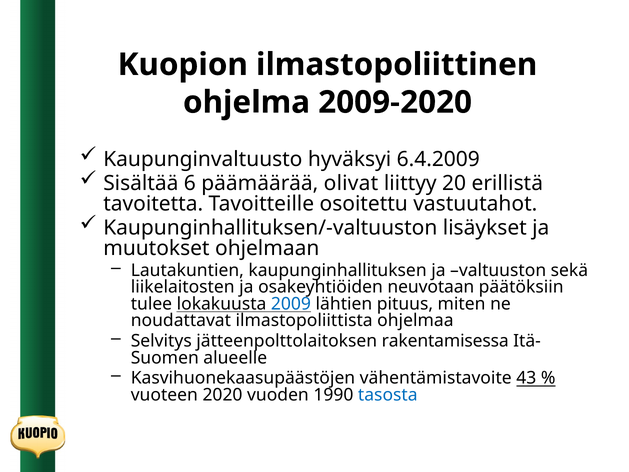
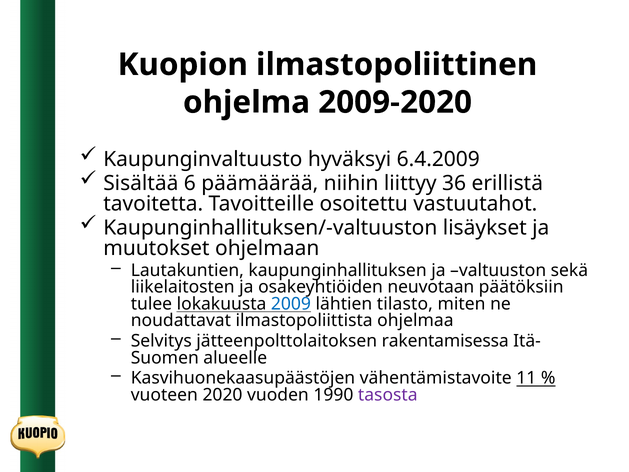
olivat: olivat -> niihin
20: 20 -> 36
pituus: pituus -> tilasto
43: 43 -> 11
tasosta colour: blue -> purple
